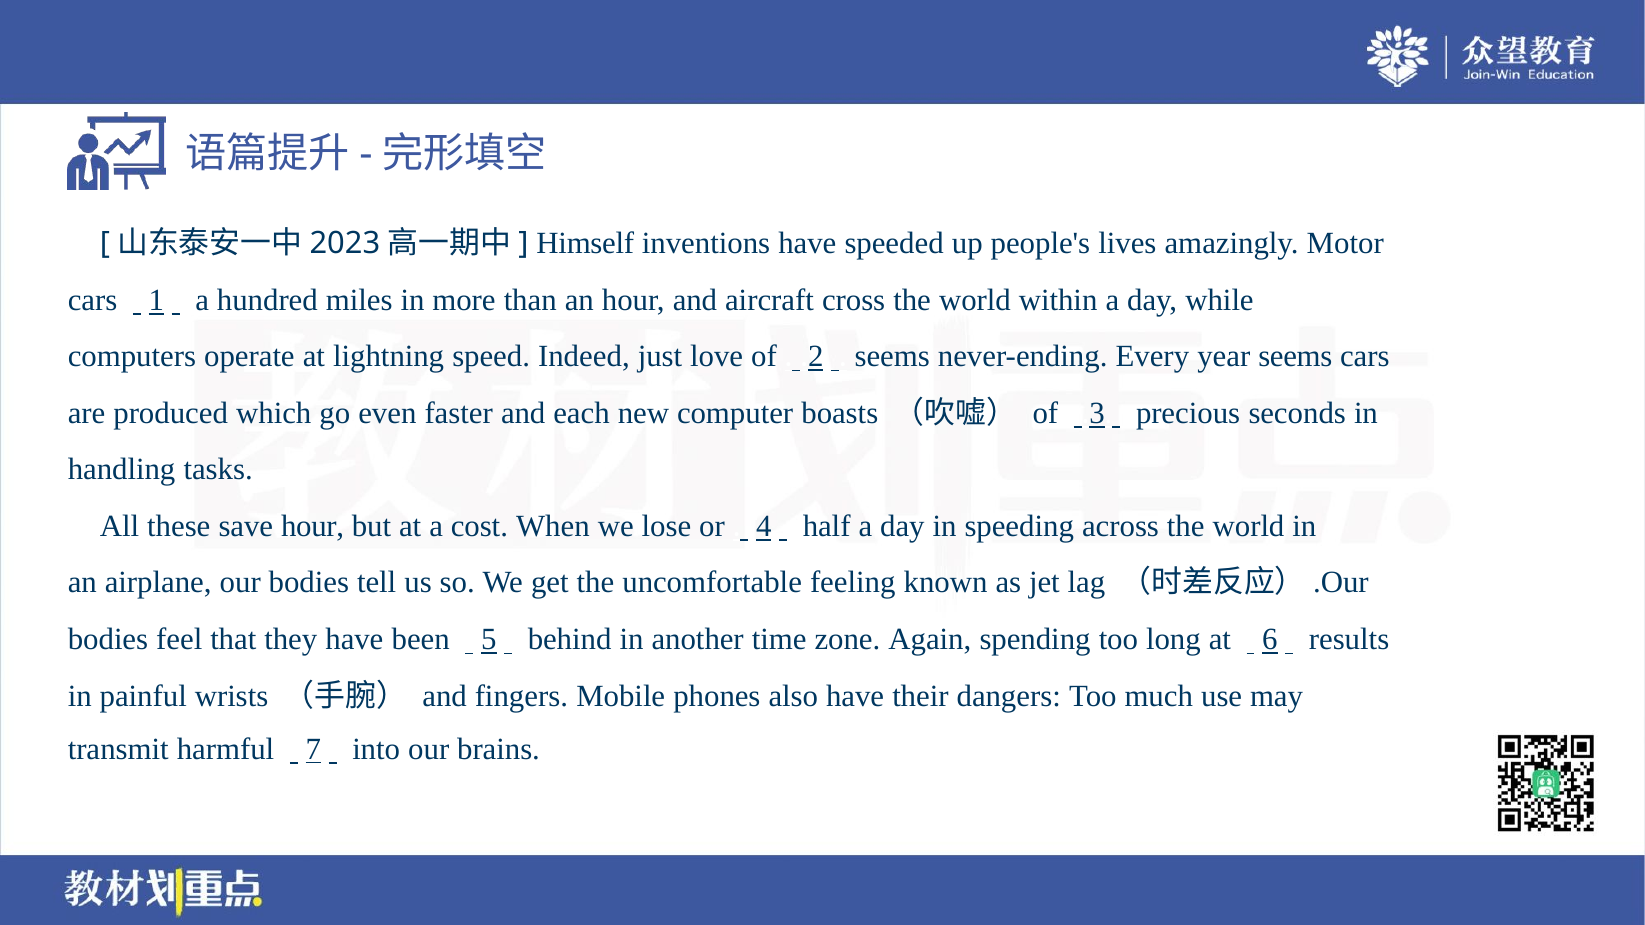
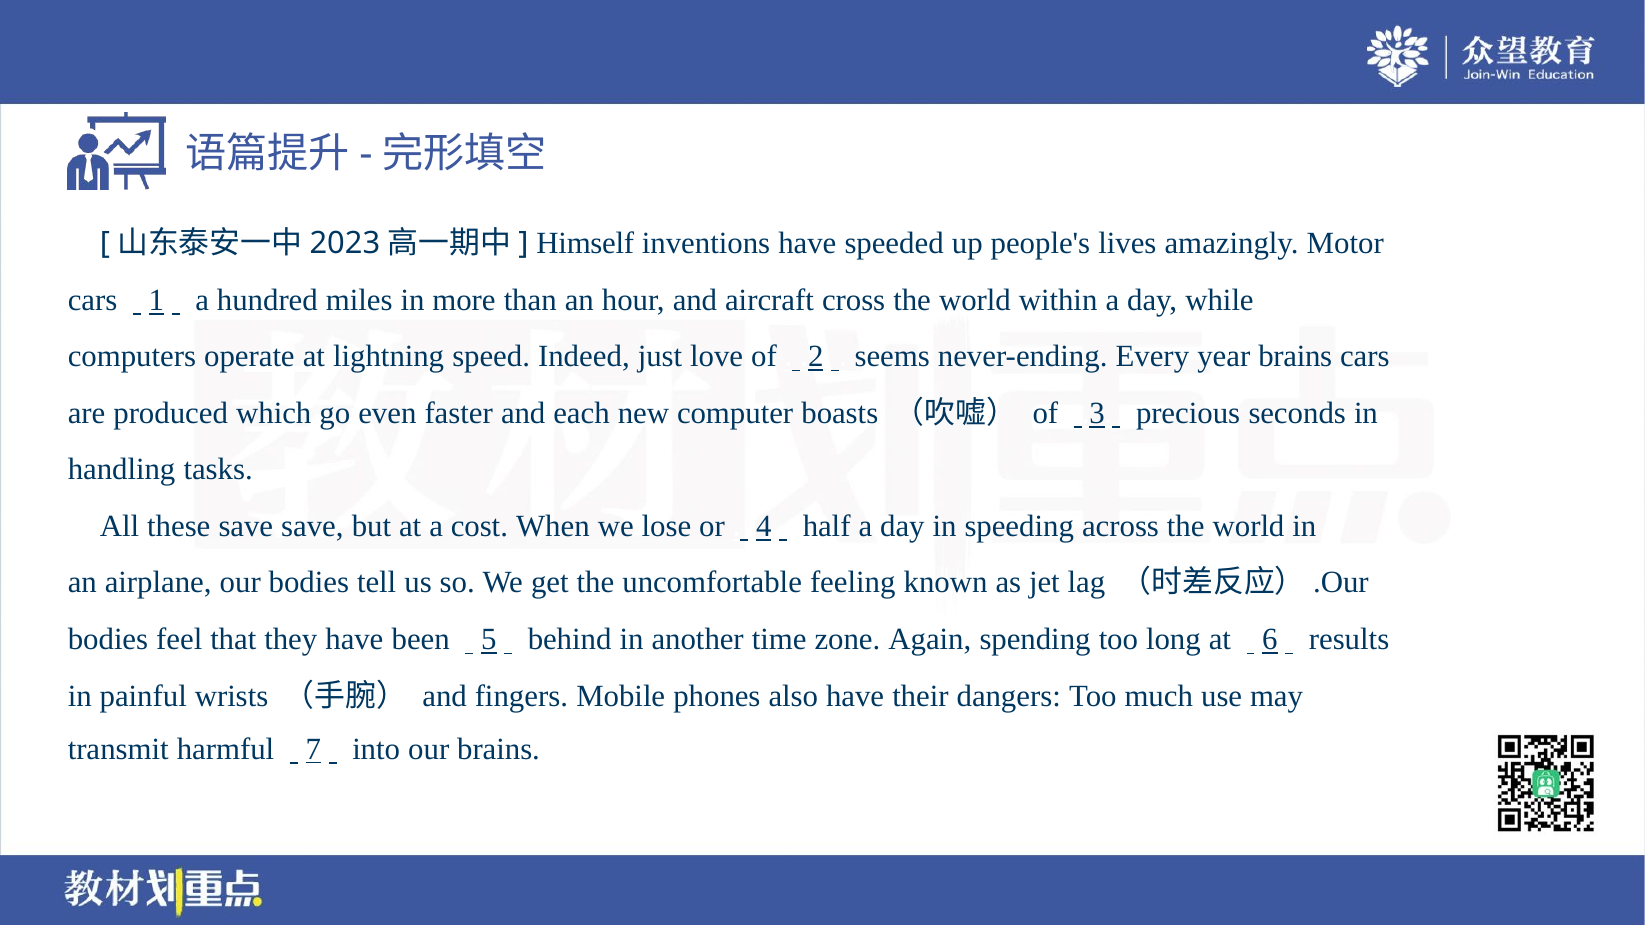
year seems: seems -> brains
save hour: hour -> save
